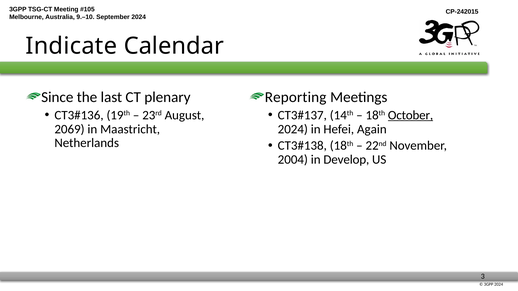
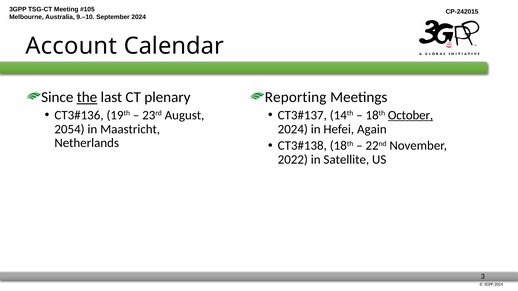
Indicate: Indicate -> Account
the underline: none -> present
2069: 2069 -> 2054
2004: 2004 -> 2022
Develop: Develop -> Satellite
